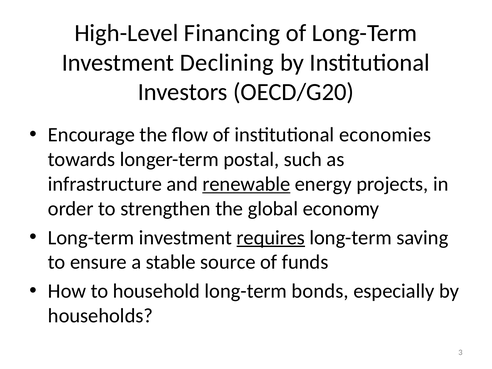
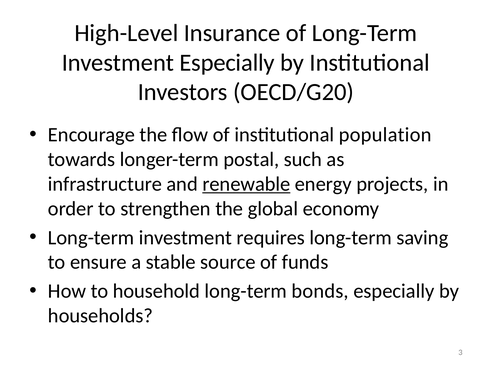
Financing: Financing -> Insurance
Investment Declining: Declining -> Especially
economies: economies -> population
requires underline: present -> none
